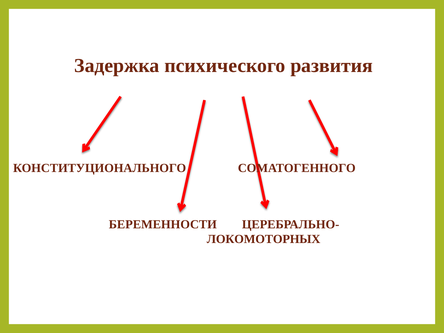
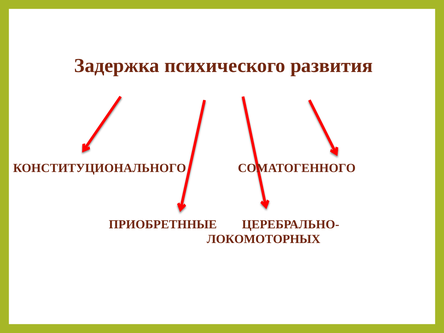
БЕРЕМЕННОСТИ: БЕРЕМЕННОСТИ -> ПРИОБРЕТННЫЕ
